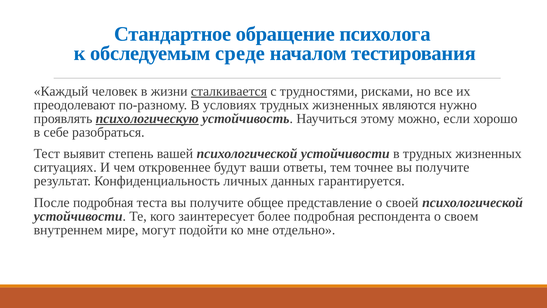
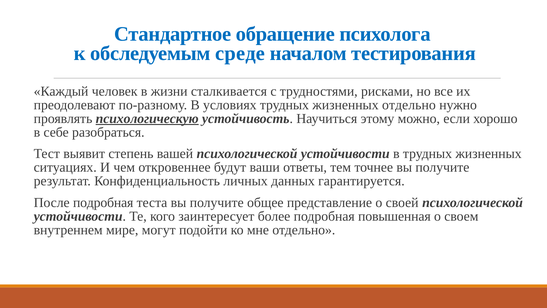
сталкивается underline: present -> none
жизненных являются: являются -> отдельно
респондента: респондента -> повышенная
